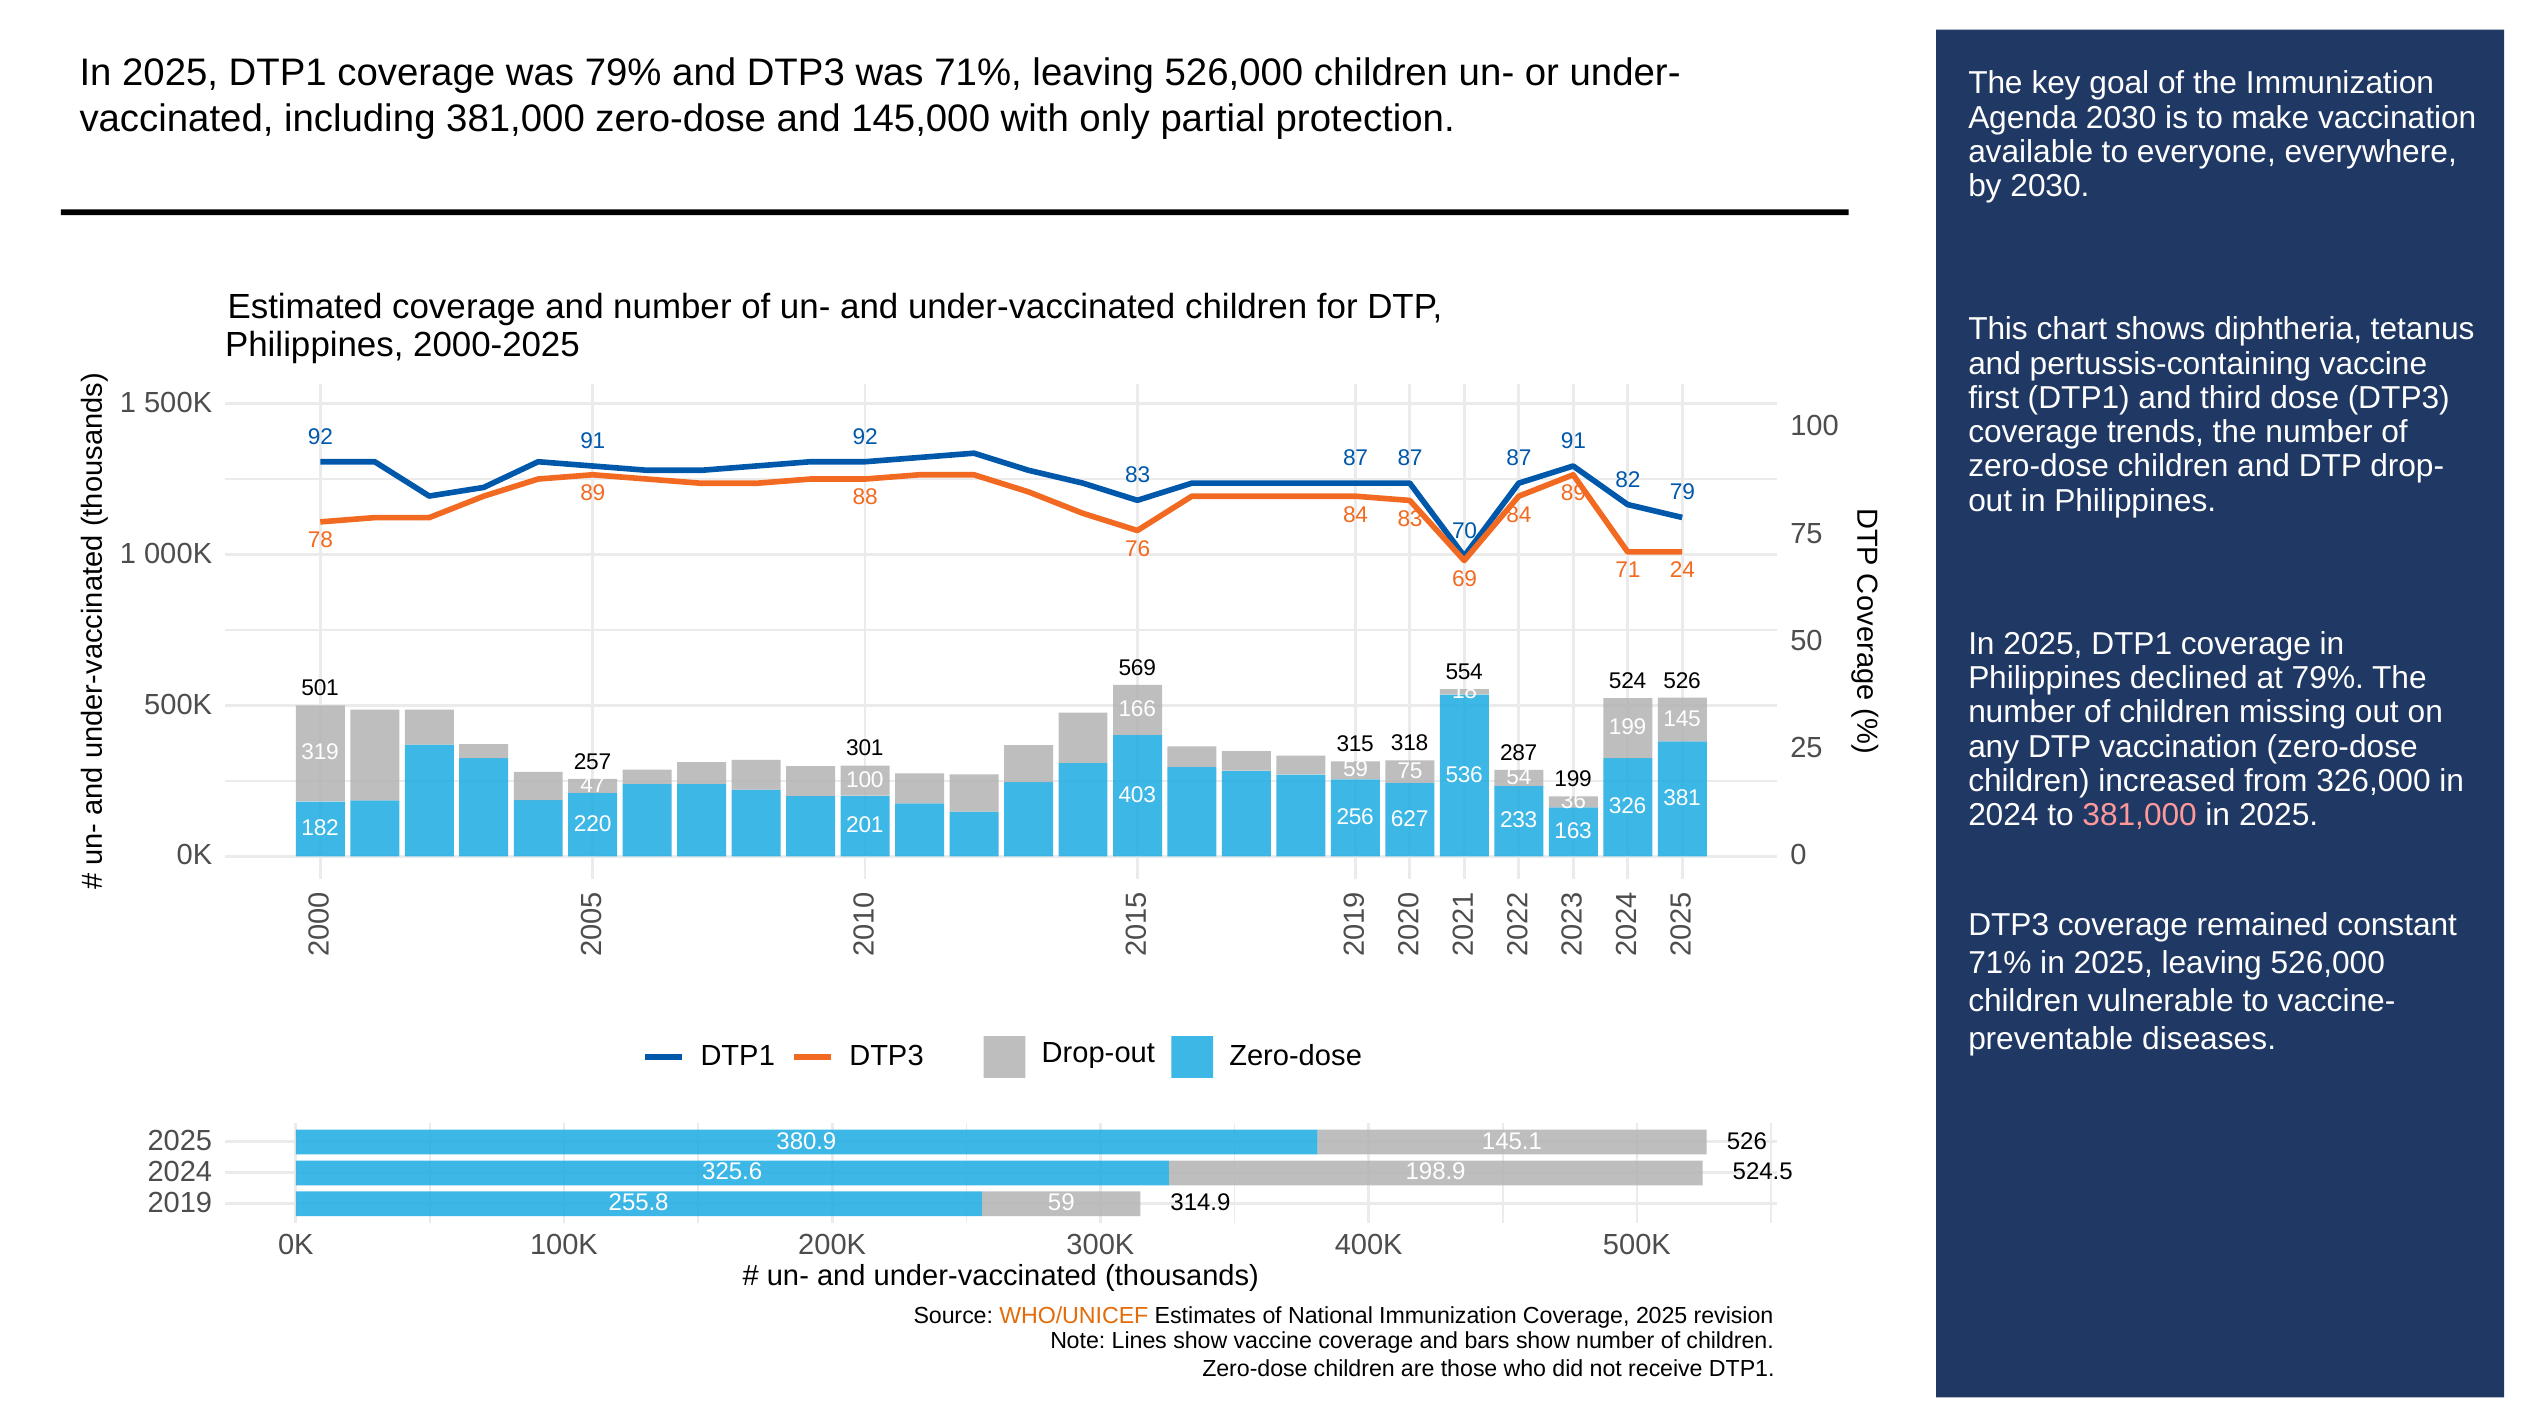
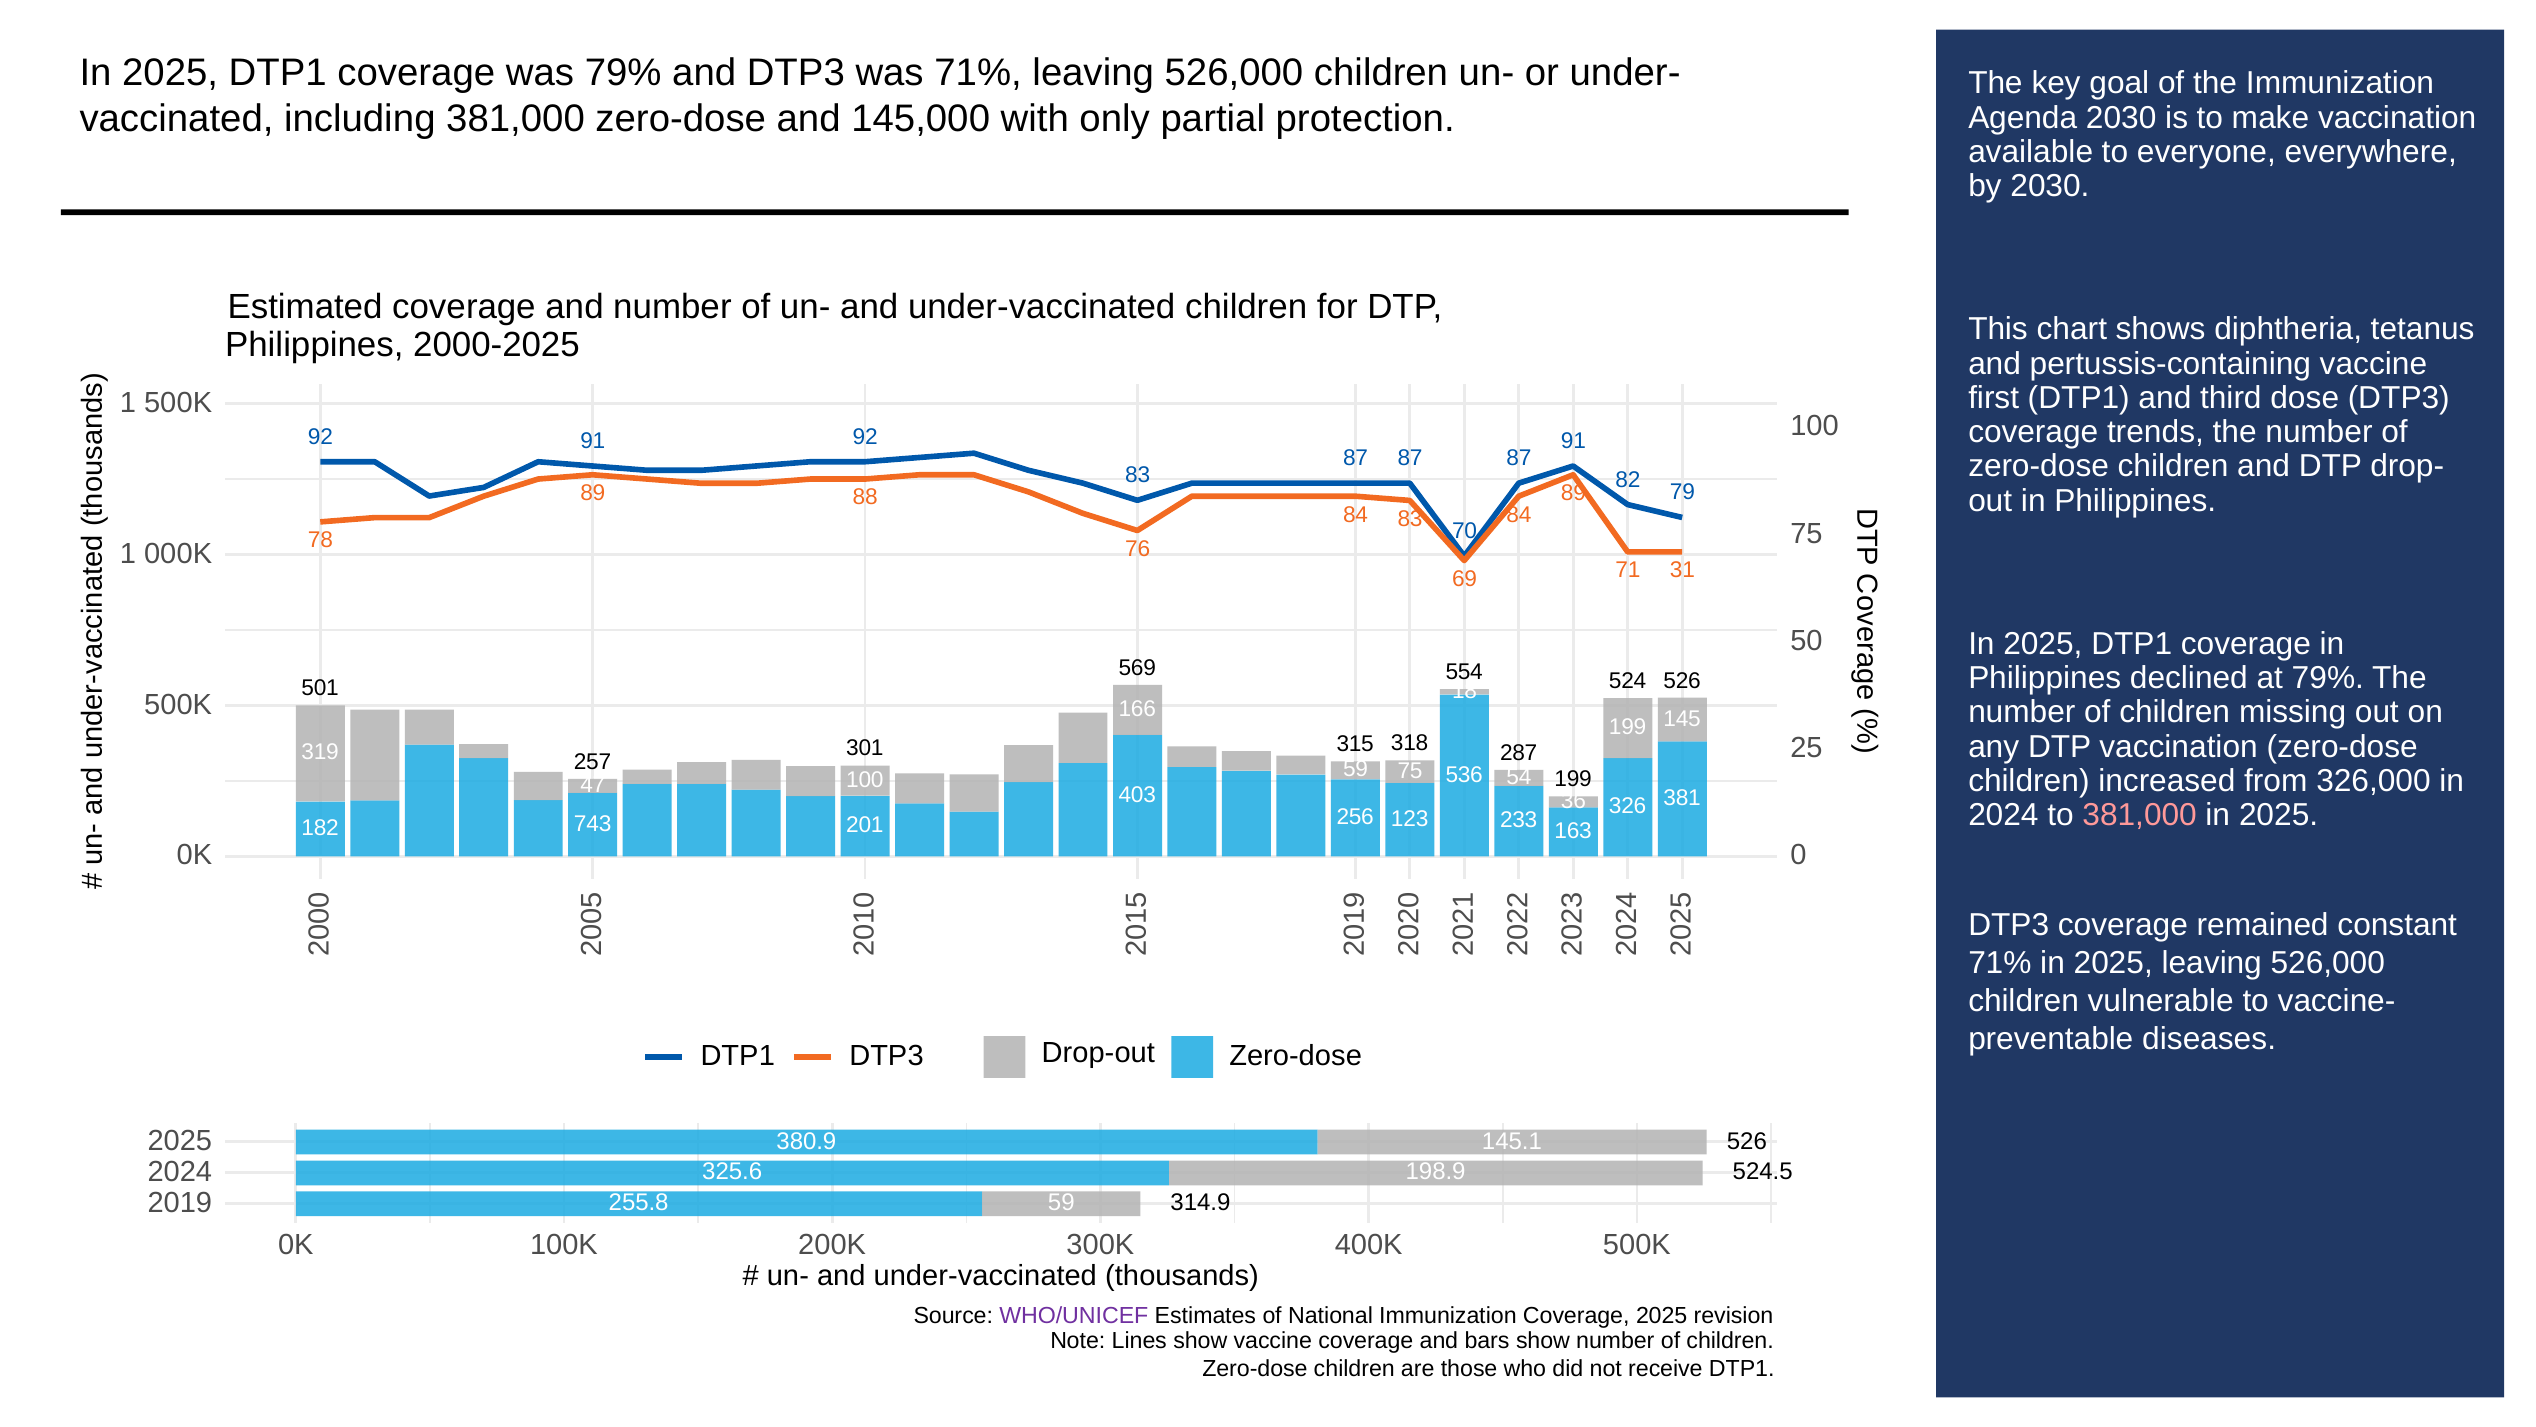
24: 24 -> 31
627: 627 -> 123
220: 220 -> 743
WHO/UNICEF colour: orange -> purple
